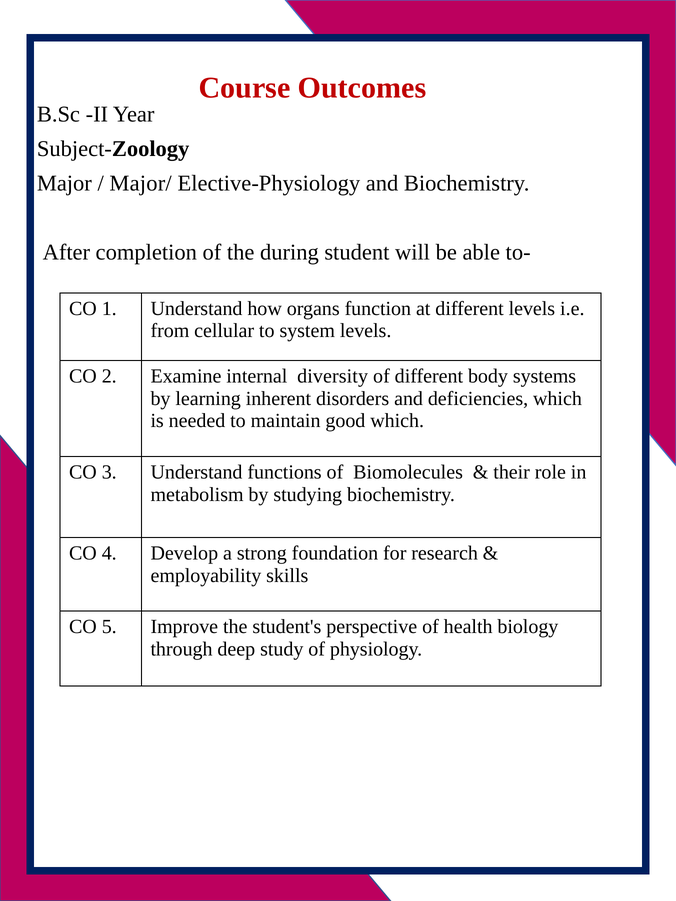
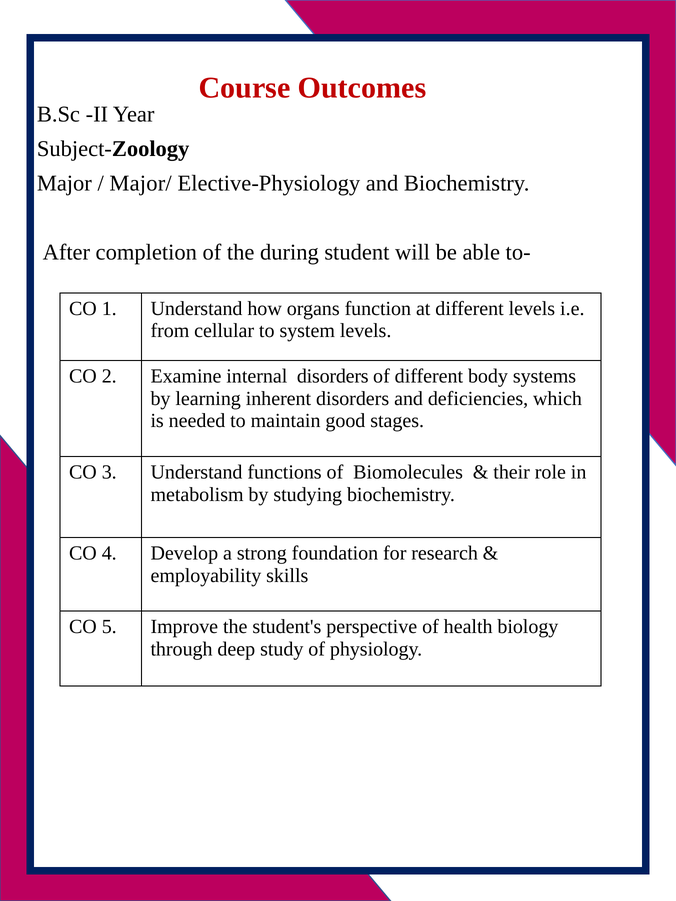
internal diversity: diversity -> disorders
good which: which -> stages
